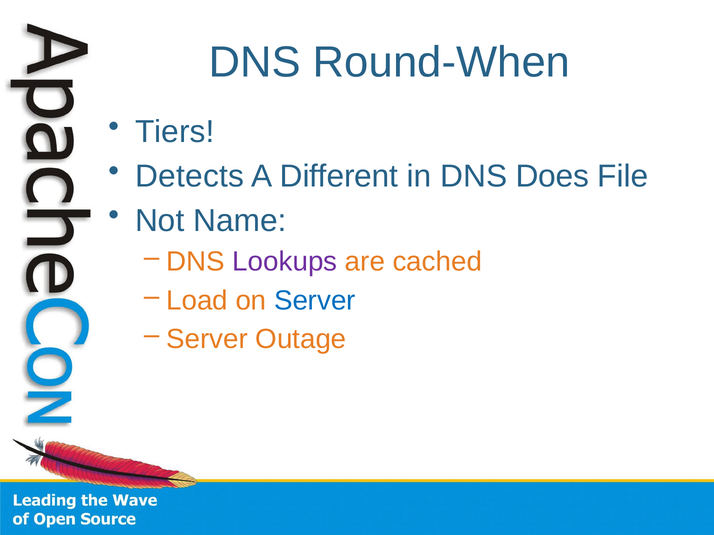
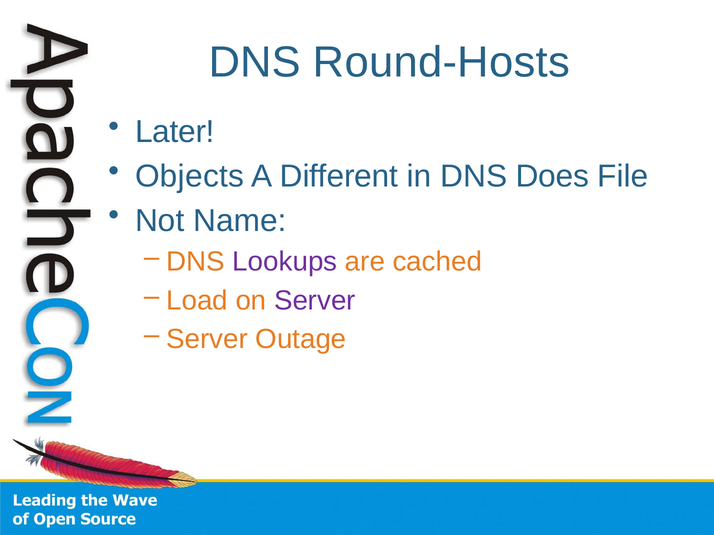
Round-When: Round-When -> Round-Hosts
Tiers: Tiers -> Later
Detects: Detects -> Objects
Server at (315, 301) colour: blue -> purple
